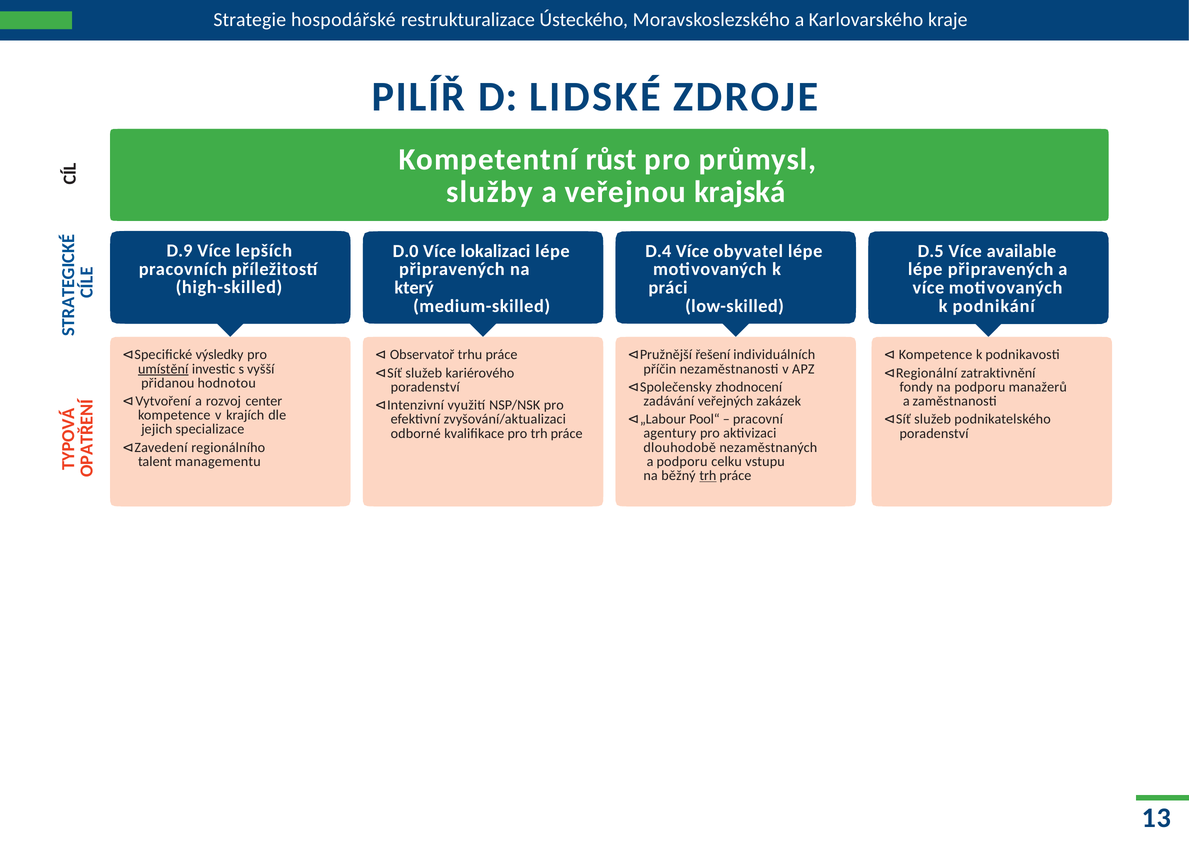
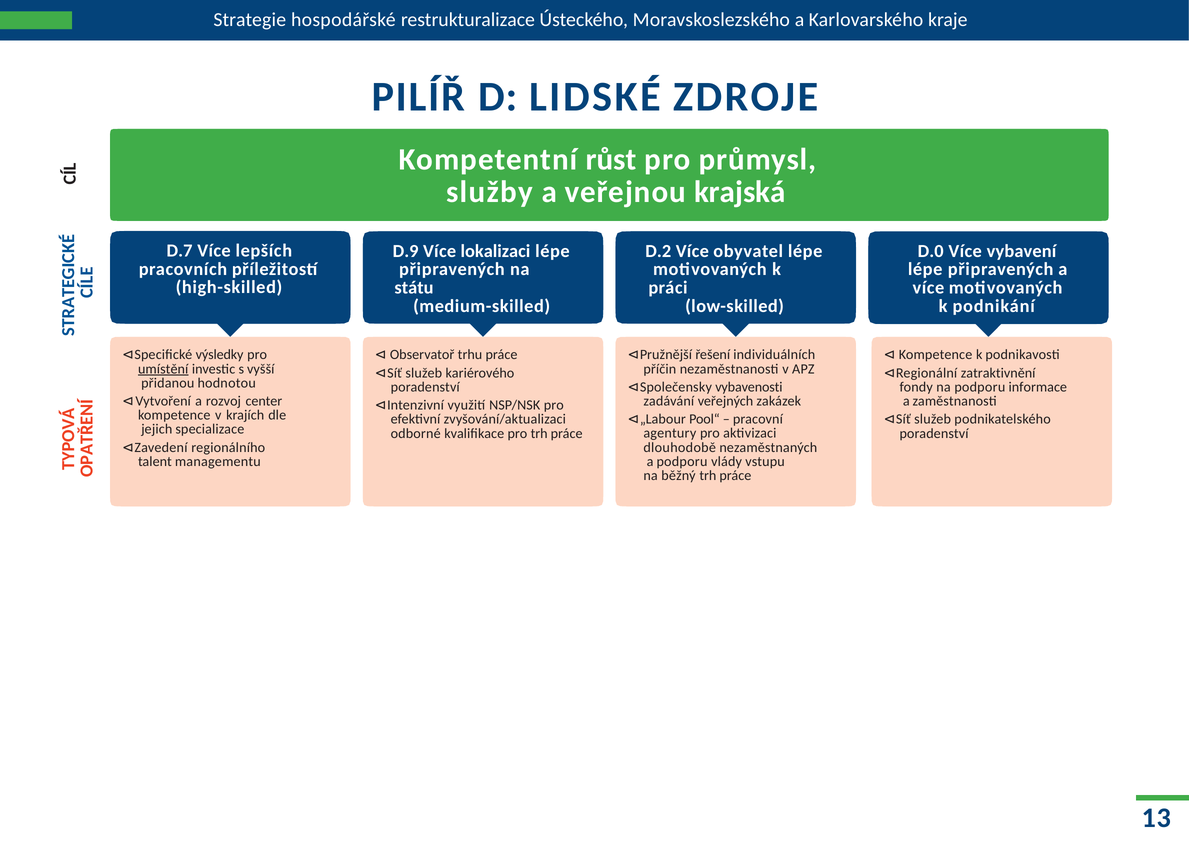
D.9: D.9 -> D.7
D.0: D.0 -> D.9
D.4: D.4 -> D.2
D.5: D.5 -> D.0
available: available -> vybavení
který: který -> státu
zhodnocení: zhodnocení -> vybavenosti
manažerů: manažerů -> informace
celku: celku -> vlády
trh at (708, 476) underline: present -> none
